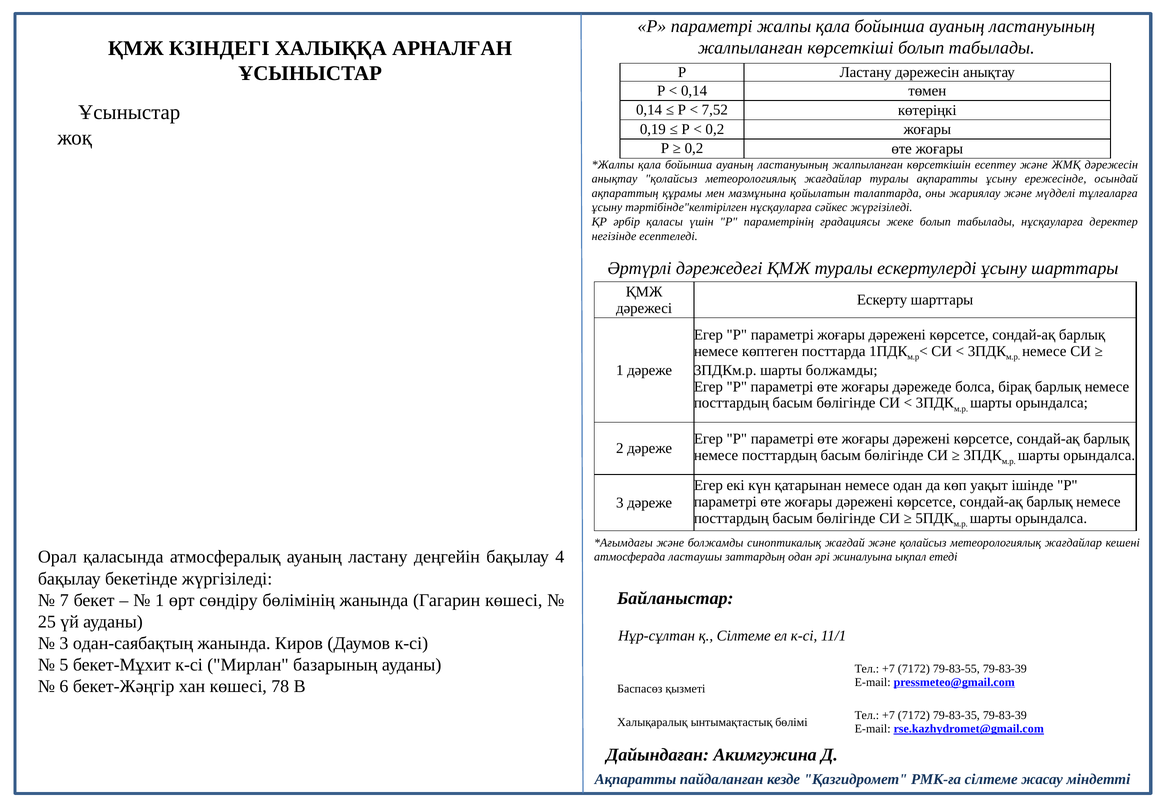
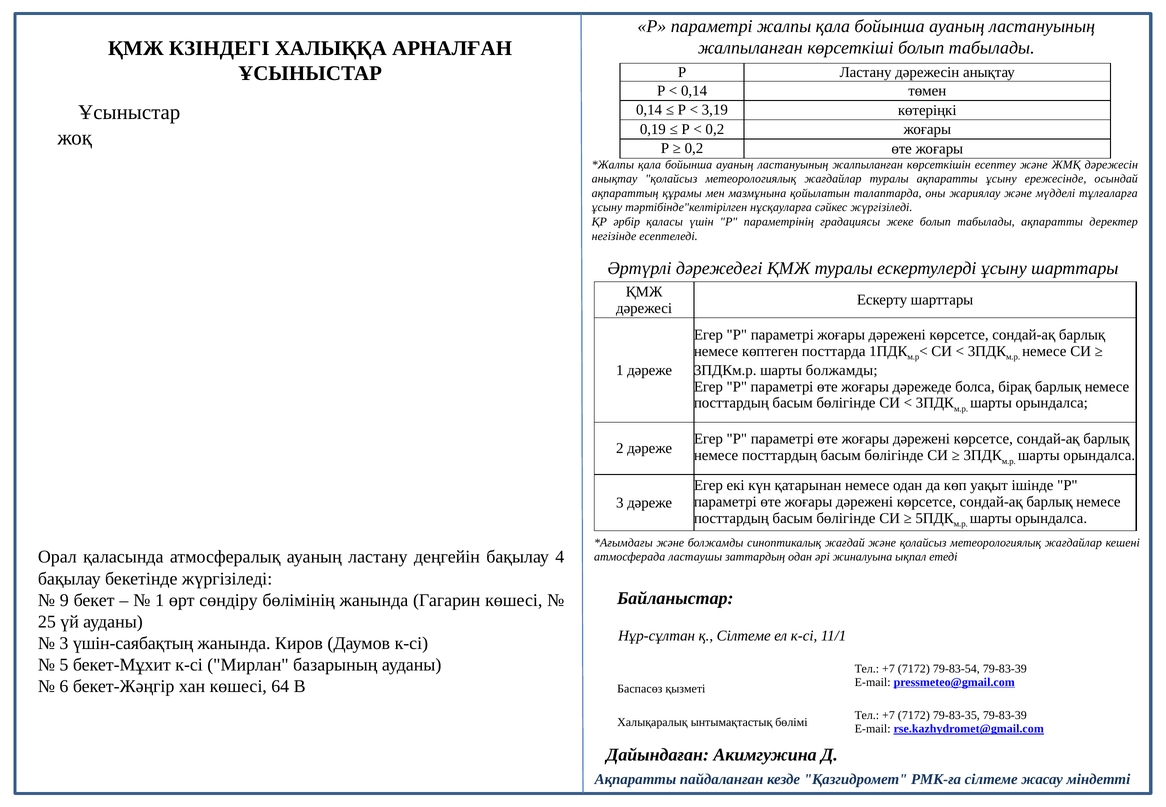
7,52: 7,52 -> 3,19
табылады нұсқауларға: нұсқауларға -> ақпаратты
7: 7 -> 9
одан-саябақтың: одан-саябақтың -> үшін-саябақтың
79-83-55: 79-83-55 -> 79-83-54
78: 78 -> 64
